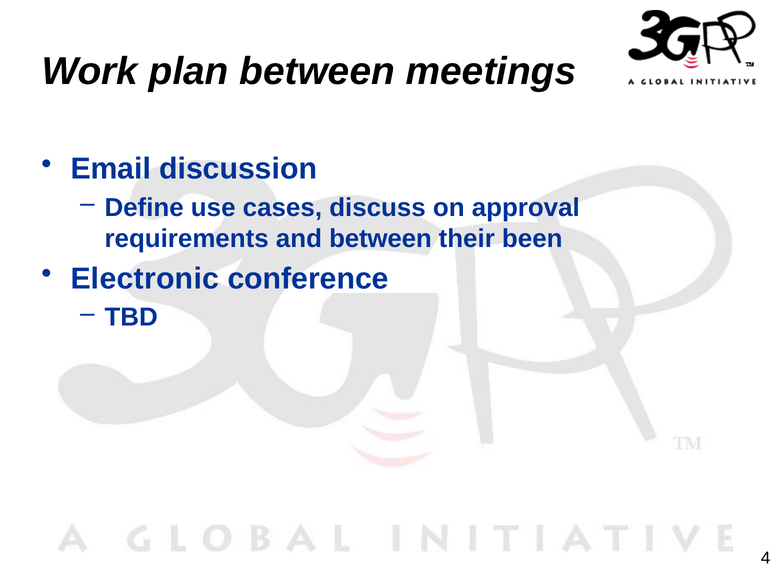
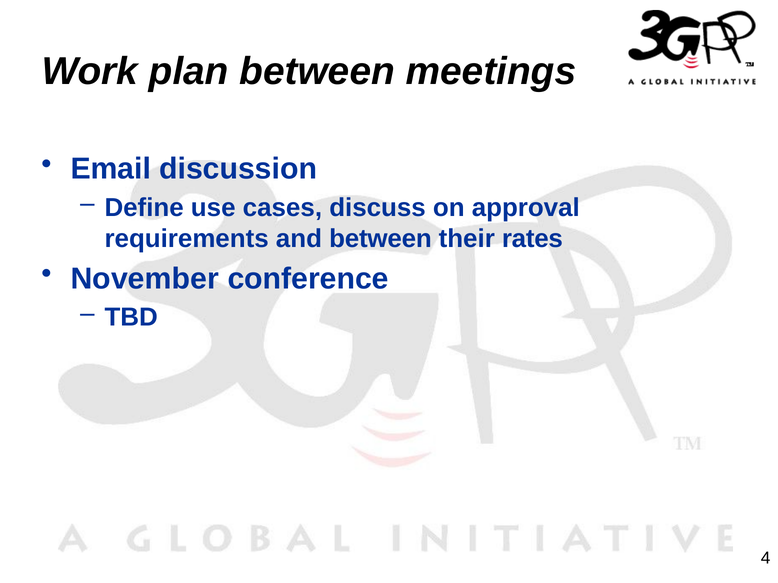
been: been -> rates
Electronic: Electronic -> November
